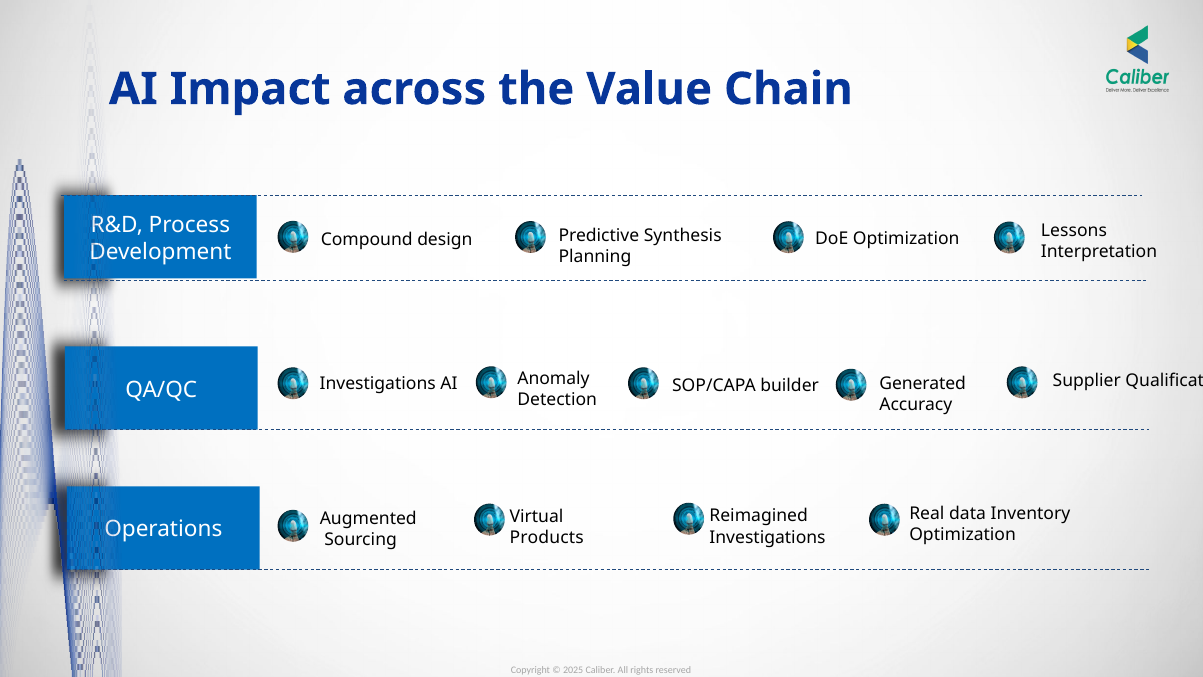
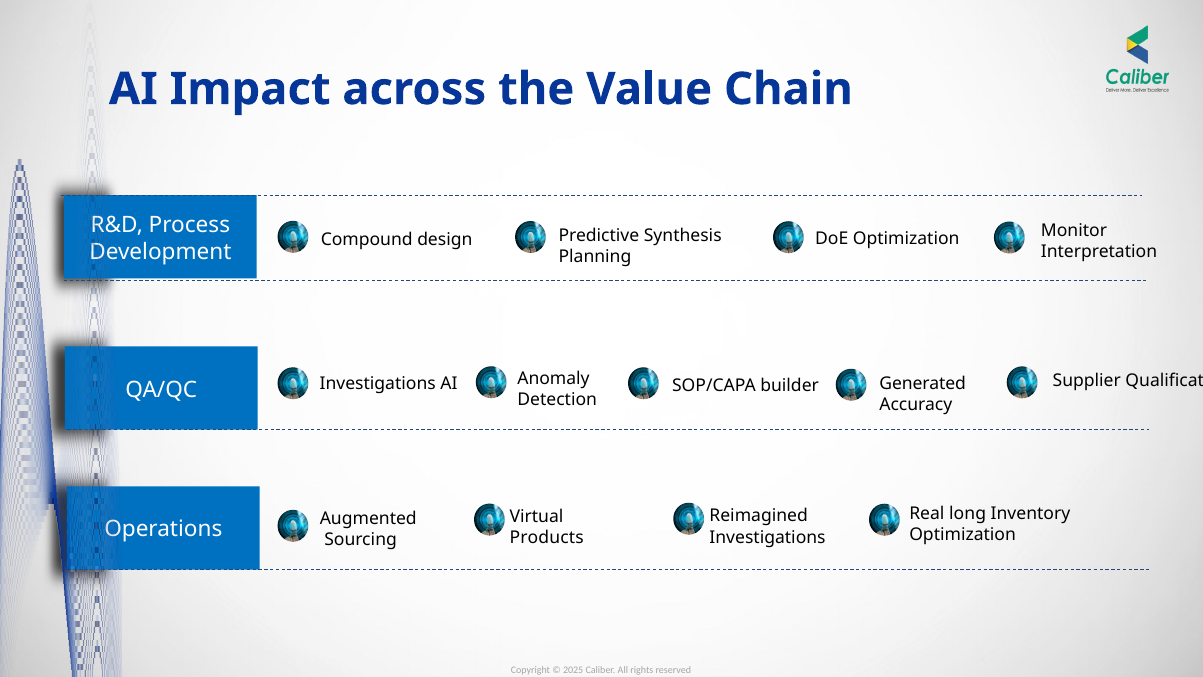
Lessons: Lessons -> Monitor
data: data -> long
